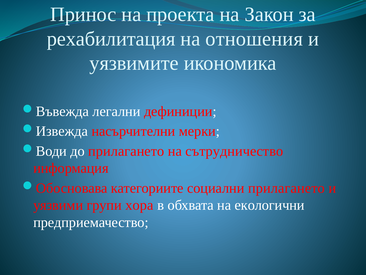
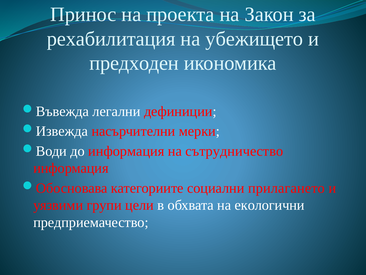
отношения: отношения -> убежището
уязвимите: уязвимите -> предходен
до прилагането: прилагането -> информация
хора: хора -> цели
